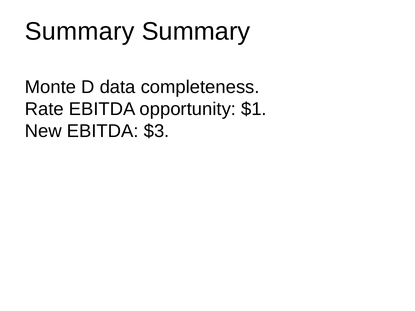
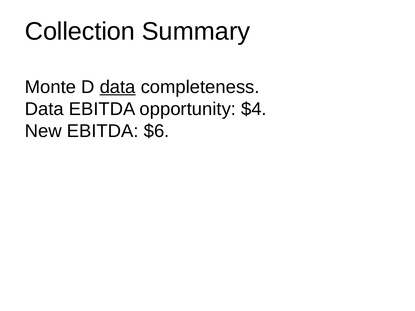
Summary at (80, 31): Summary -> Collection
data at (118, 87) underline: none -> present
Rate at (44, 109): Rate -> Data
$1: $1 -> $4
$3: $3 -> $6
